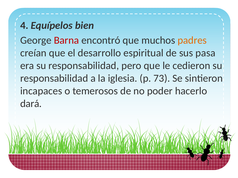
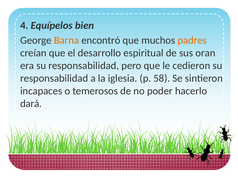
Barna colour: red -> orange
pasa: pasa -> oran
73: 73 -> 58
